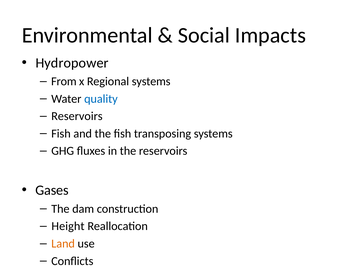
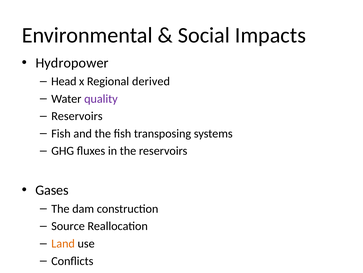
From: From -> Head
Regional systems: systems -> derived
quality colour: blue -> purple
Height: Height -> Source
